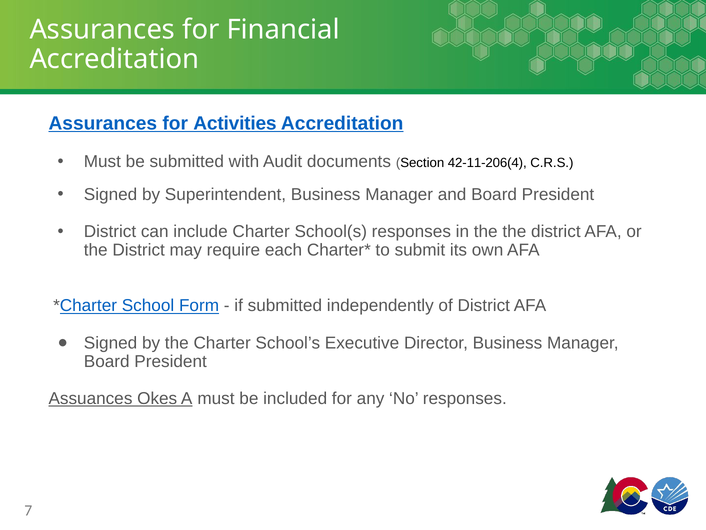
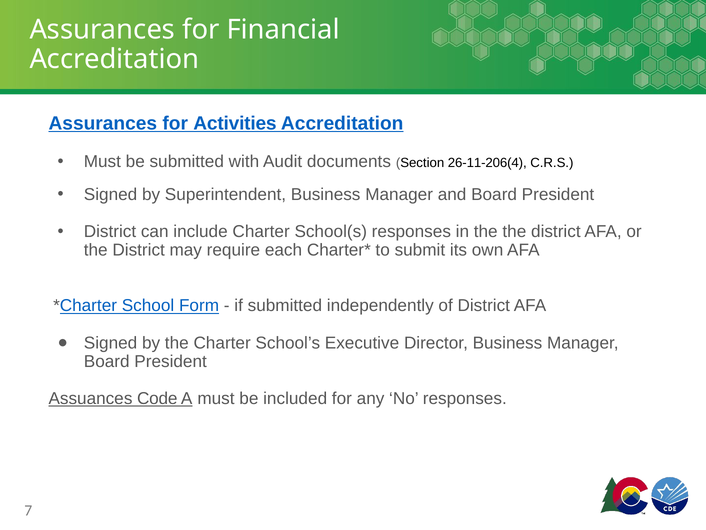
42‑11‑206(4: 42‑11‑206(4 -> 26‑11‑206(4
Okes: Okes -> Code
